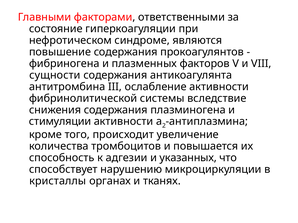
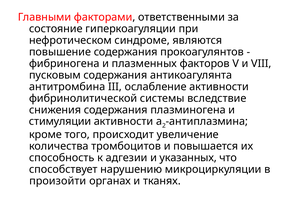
сущности: сущности -> пусковым
кристаллы: кристаллы -> произойти
